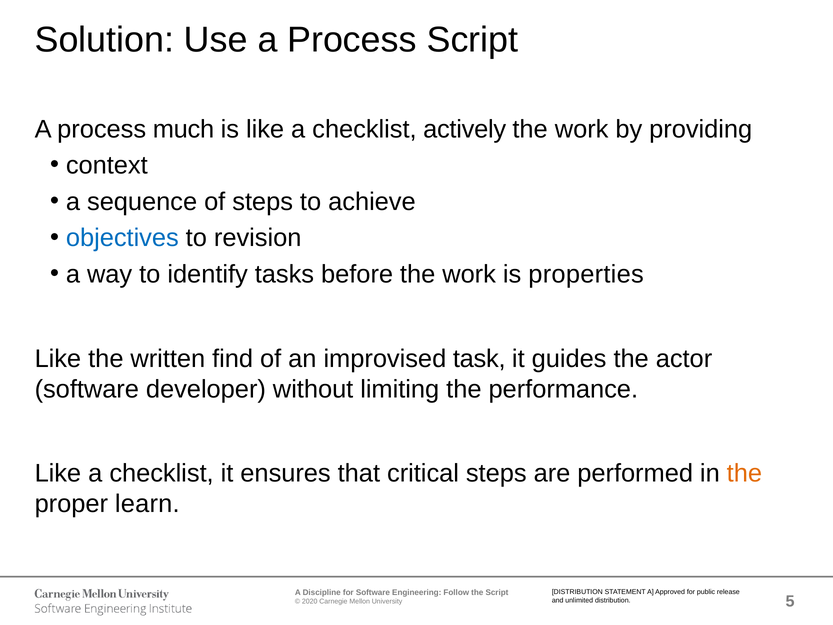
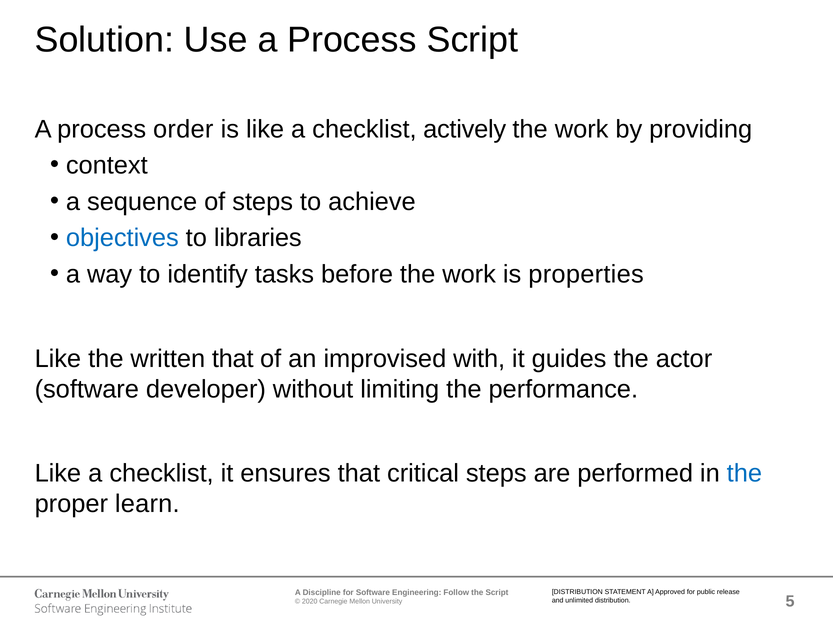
much: much -> order
revision: revision -> libraries
written find: find -> that
task: task -> with
the at (744, 473) colour: orange -> blue
